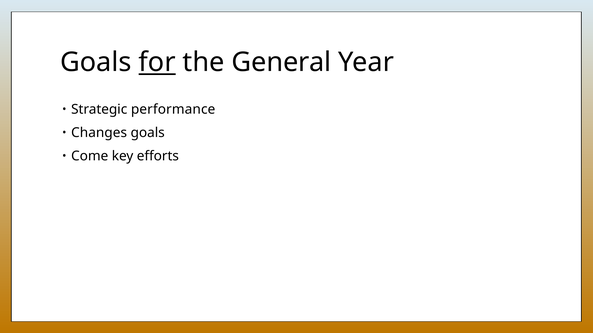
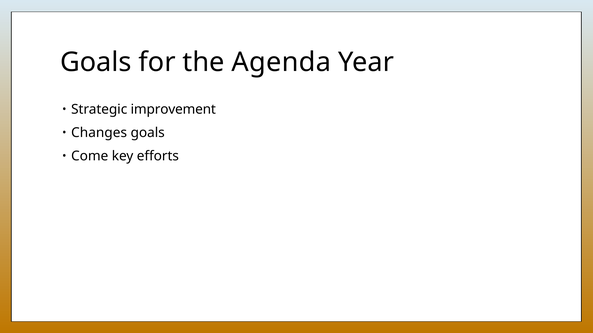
for underline: present -> none
General: General -> Agenda
performance: performance -> improvement
